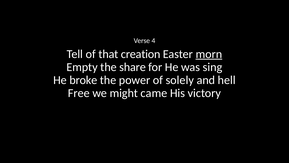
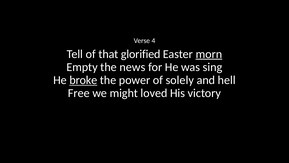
creation: creation -> glorified
share: share -> news
broke underline: none -> present
came: came -> loved
